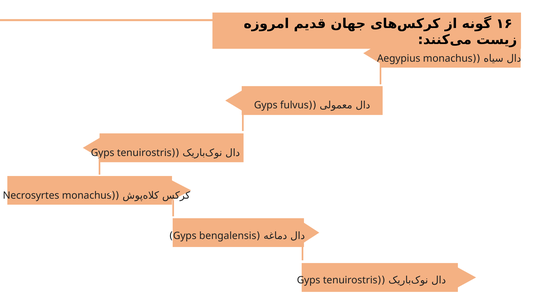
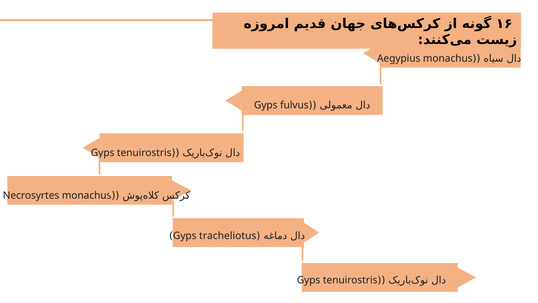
bengalensis: bengalensis -> tracheliotus
